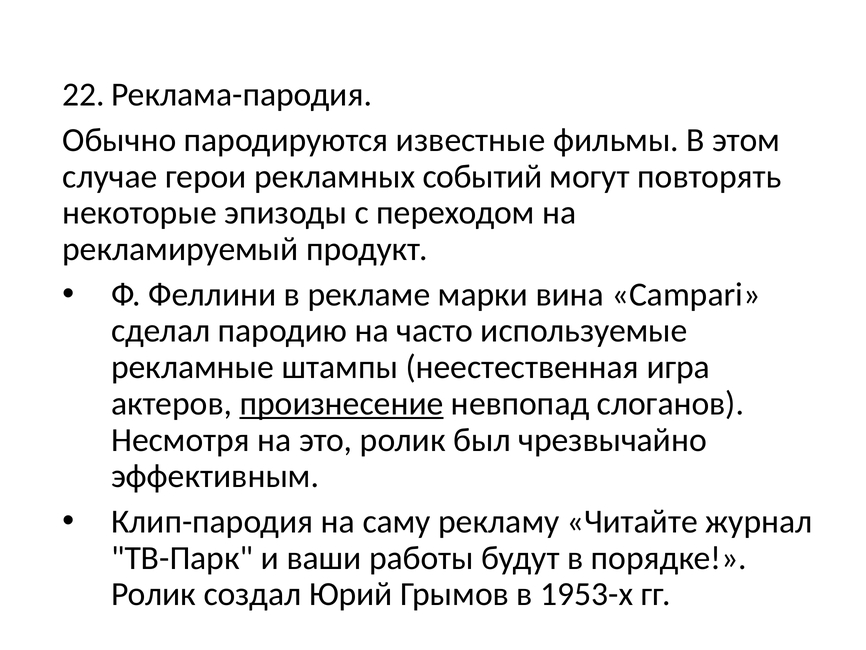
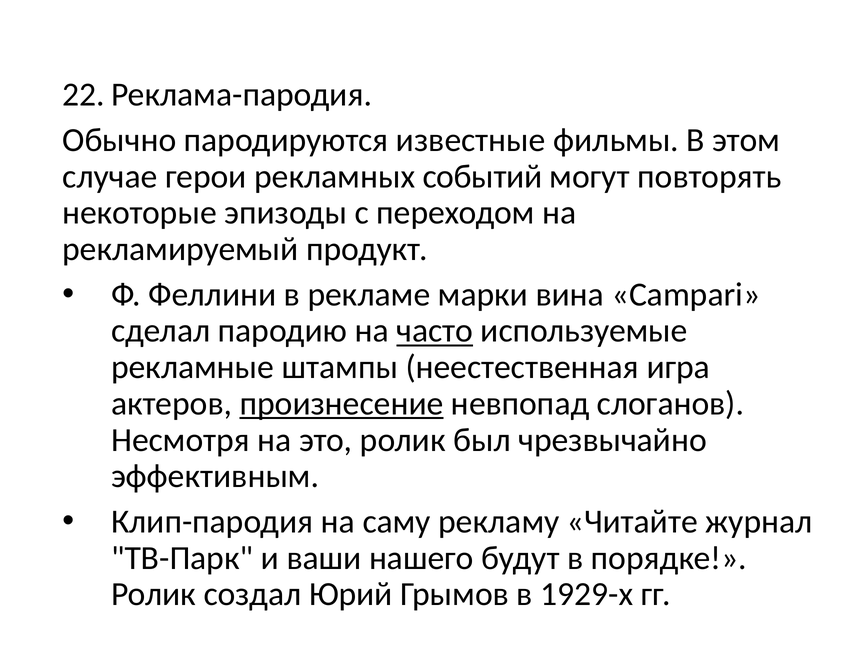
часто underline: none -> present
работы: работы -> нашего
1953-х: 1953-х -> 1929-х
